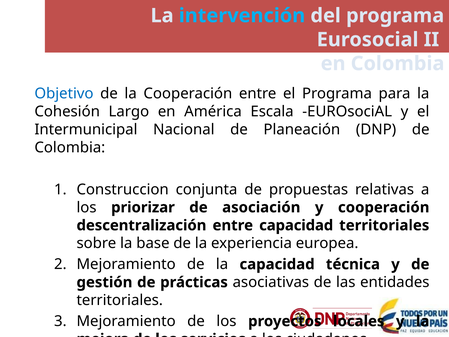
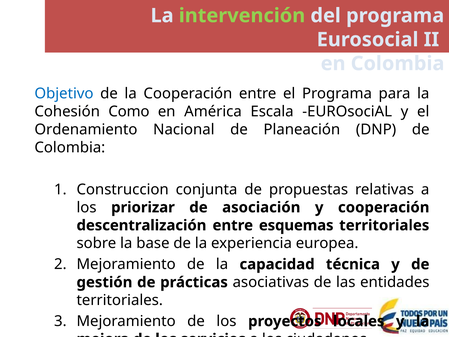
intervención colour: light blue -> light green
Largo: Largo -> Como
Intermunicipal: Intermunicipal -> Ordenamiento
entre capacidad: capacidad -> esquemas
